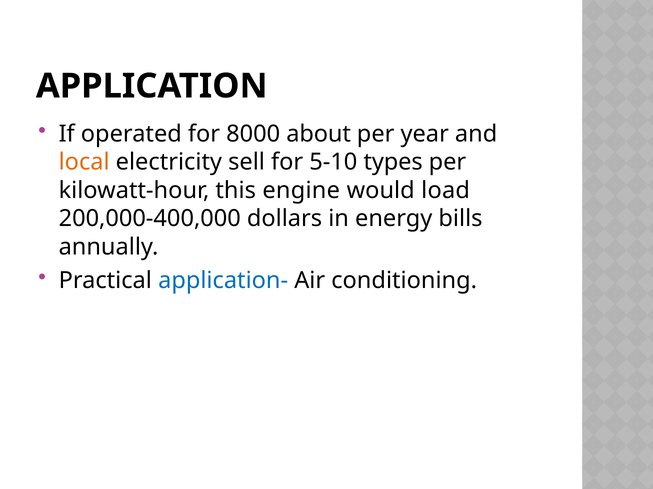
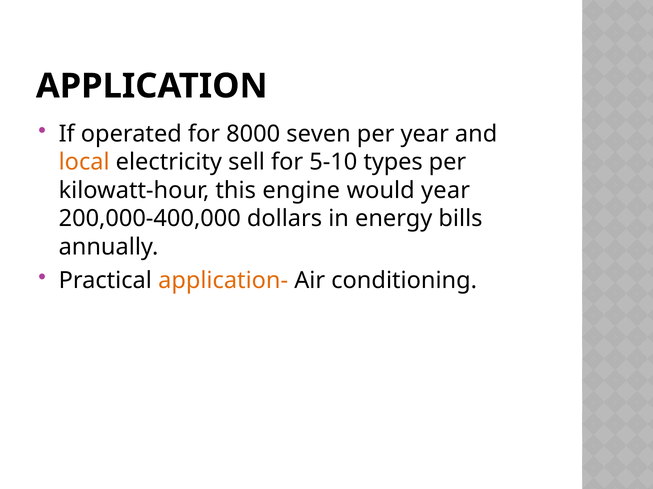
about: about -> seven
would load: load -> year
application- colour: blue -> orange
